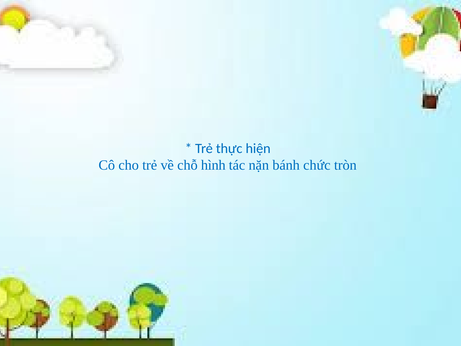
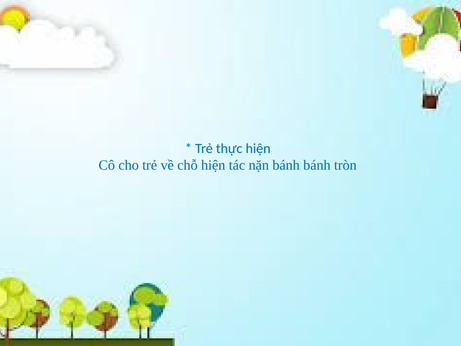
chỗ hình: hình -> hiện
bánh chức: chức -> bánh
